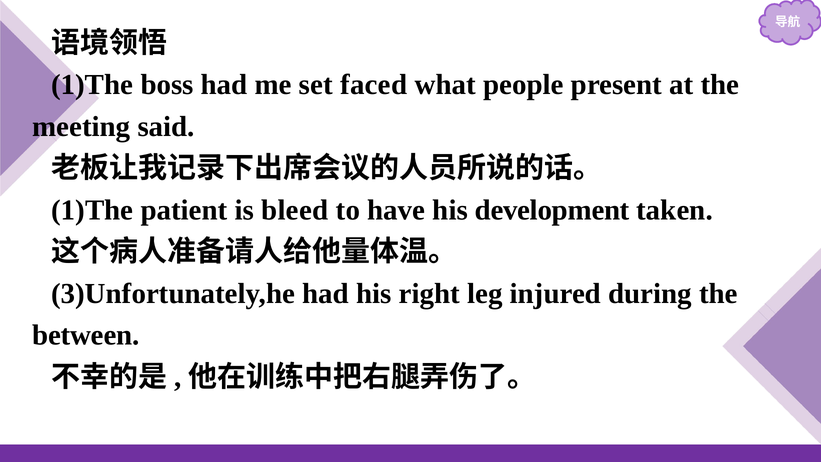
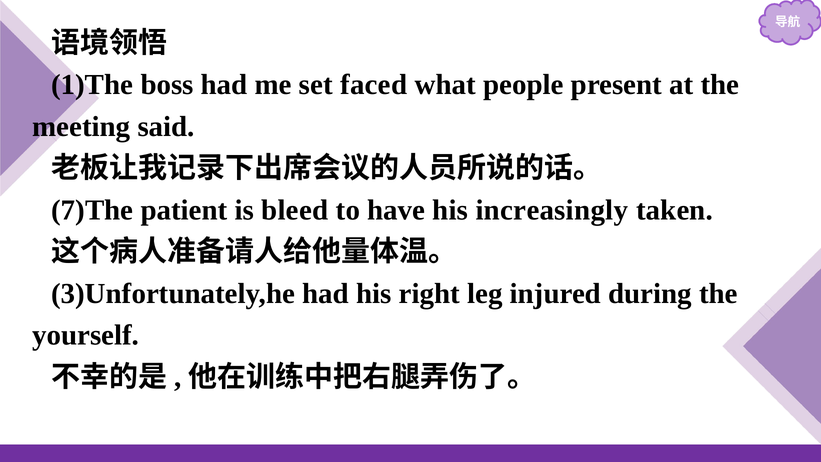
1)The at (92, 210): 1)The -> 7)The
development: development -> increasingly
between: between -> yourself
